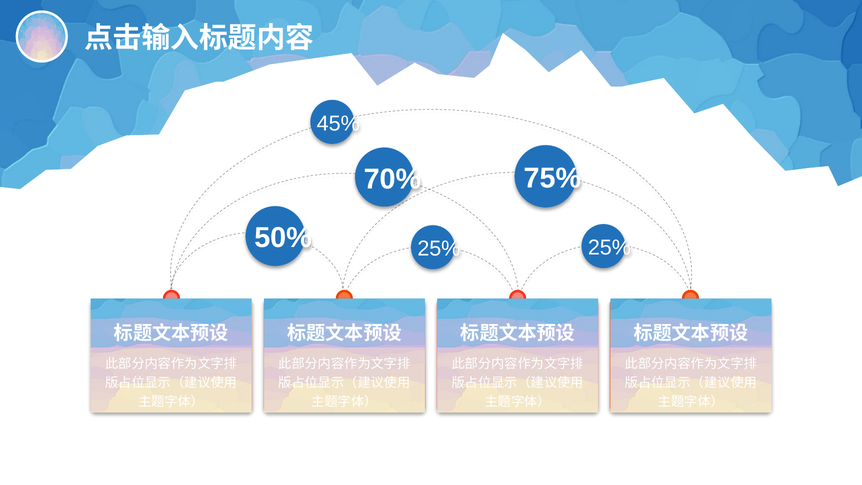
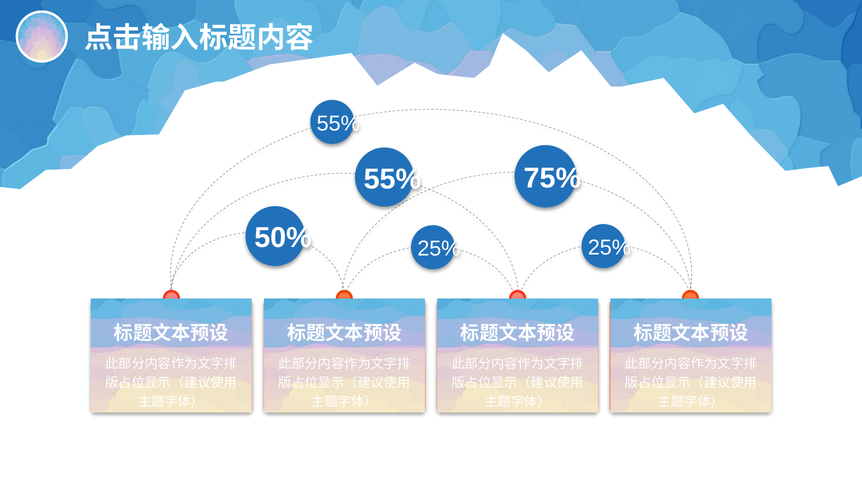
45% at (338, 123): 45% -> 55%
70% at (392, 179): 70% -> 55%
